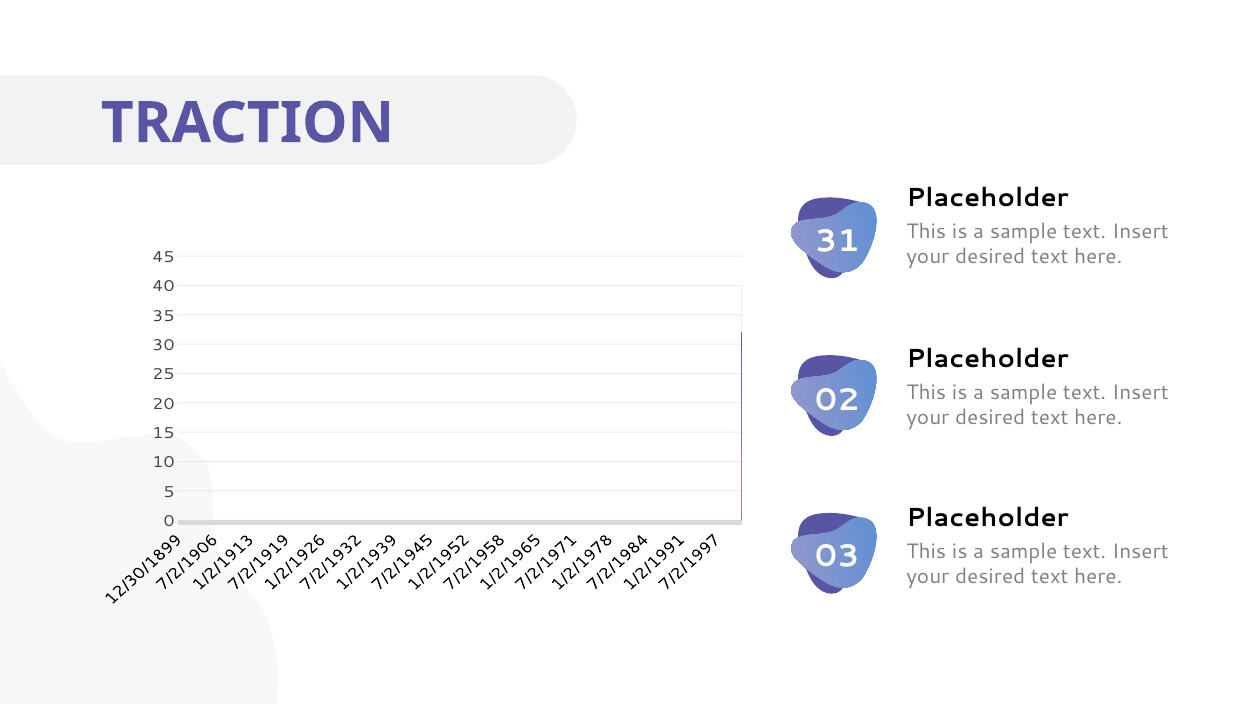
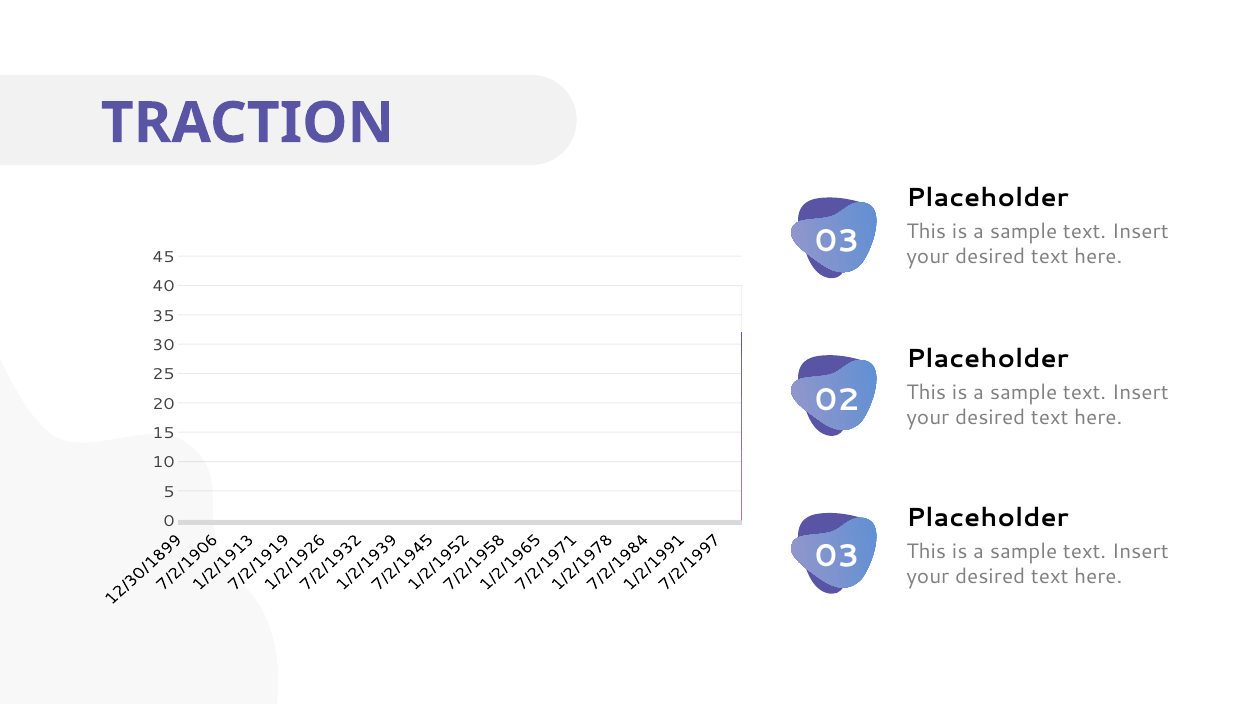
31 at (837, 241): 31 -> 03
